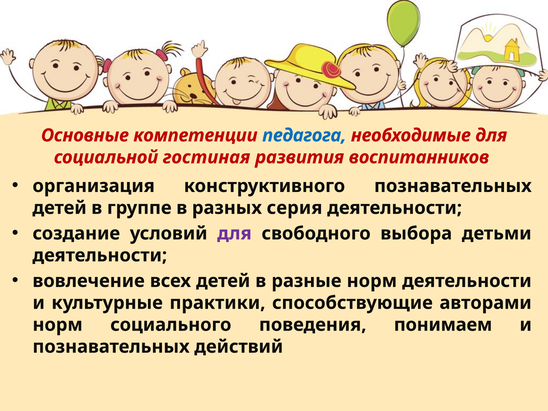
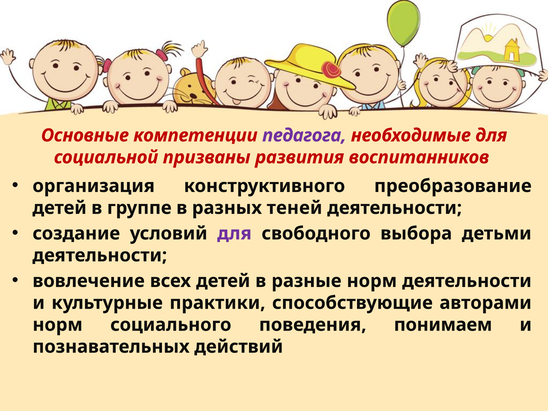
педагога colour: blue -> purple
гостиная: гостиная -> призваны
конструктивного познавательных: познавательных -> преобразование
серия: серия -> теней
